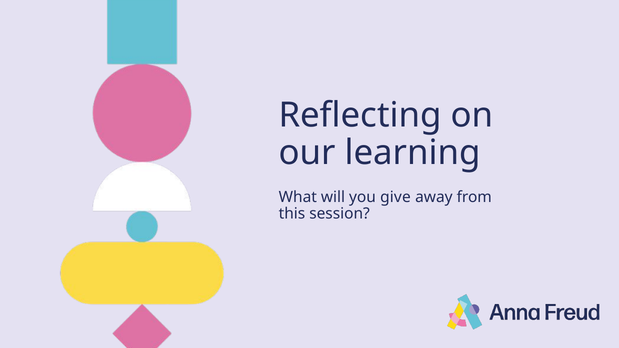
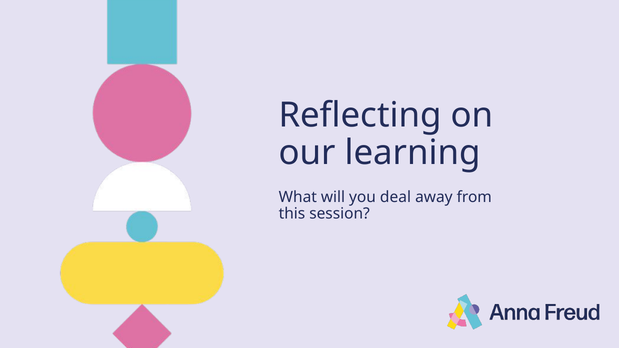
give: give -> deal
